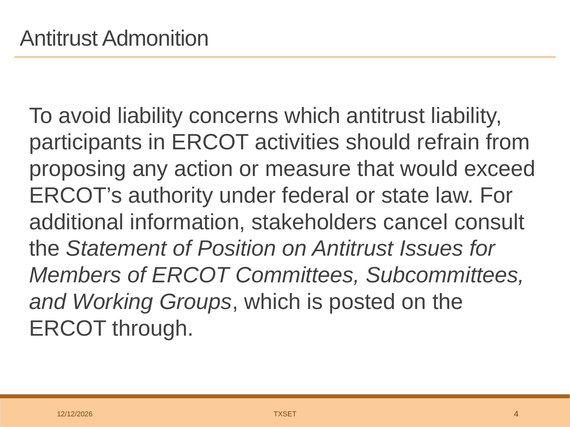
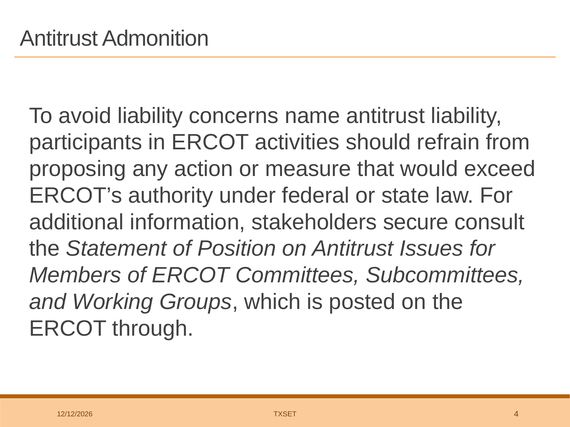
concerns which: which -> name
cancel: cancel -> secure
